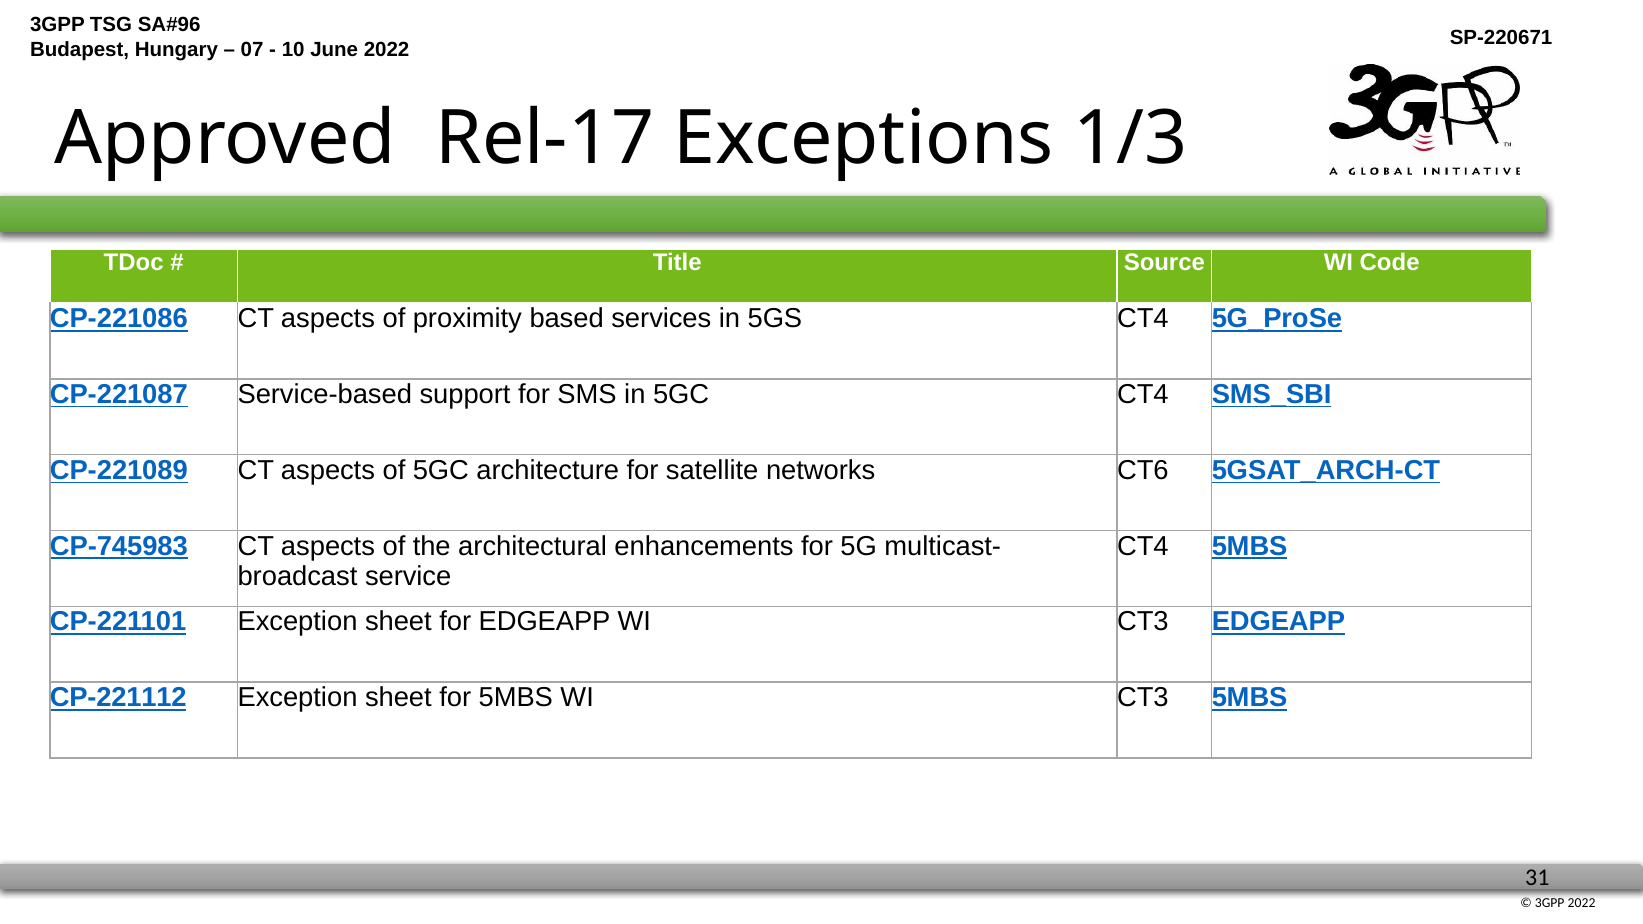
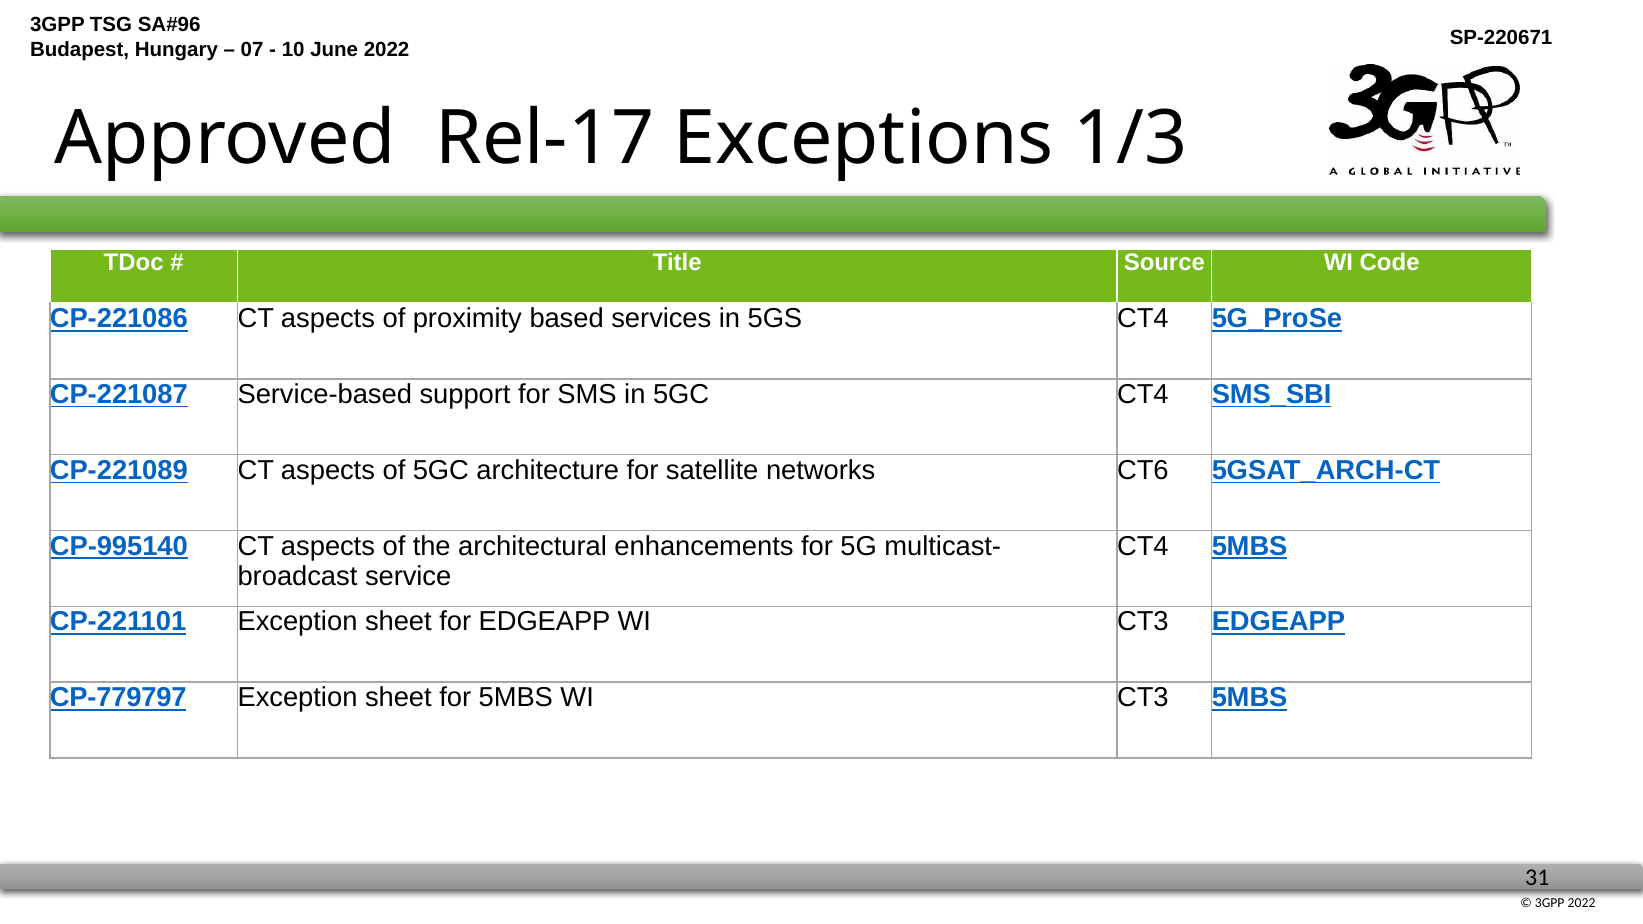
CP-745983: CP-745983 -> CP-995140
CP-221112: CP-221112 -> CP-779797
